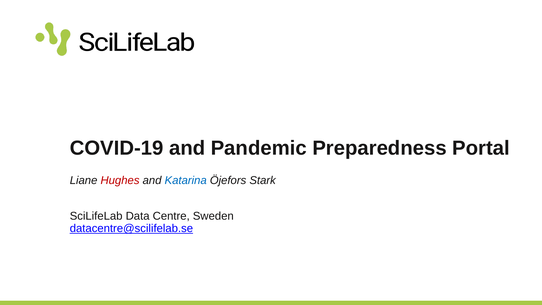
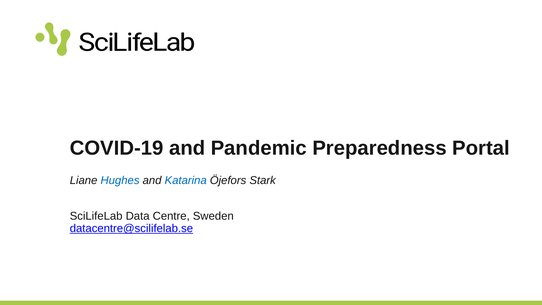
Hughes colour: red -> blue
